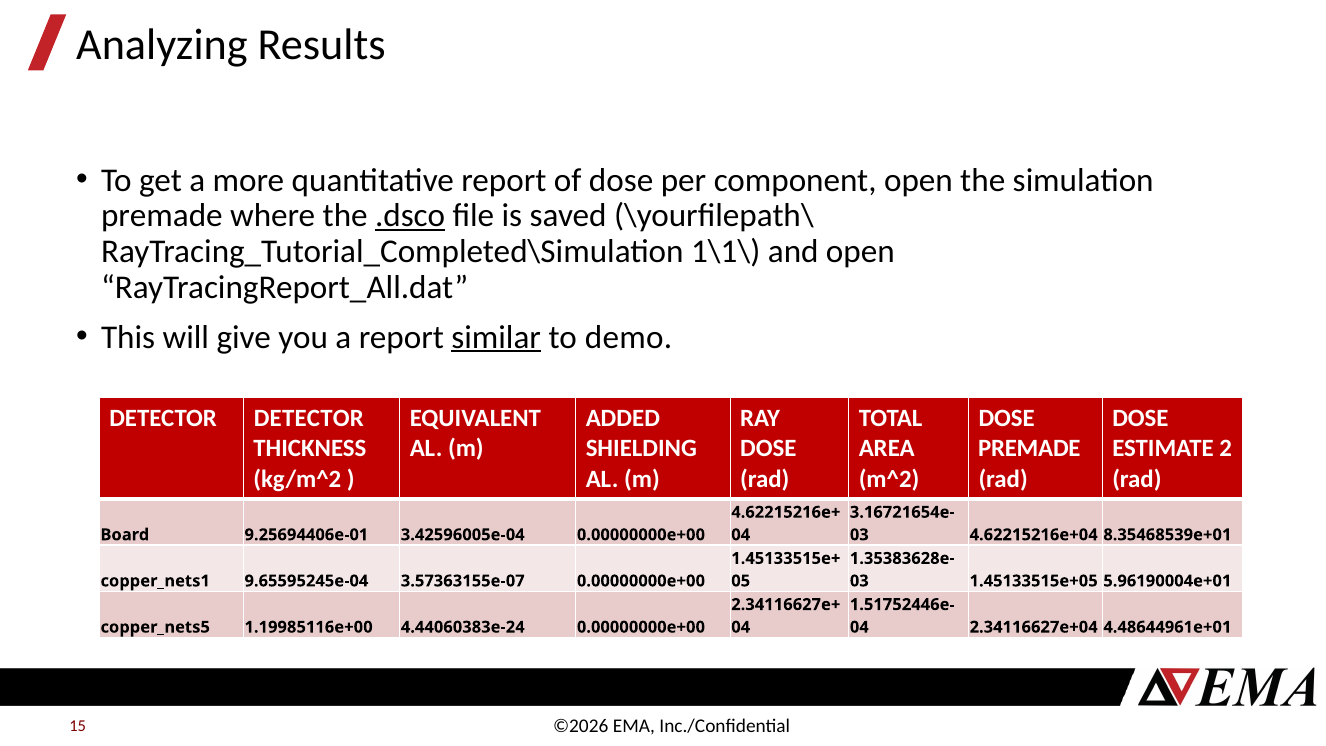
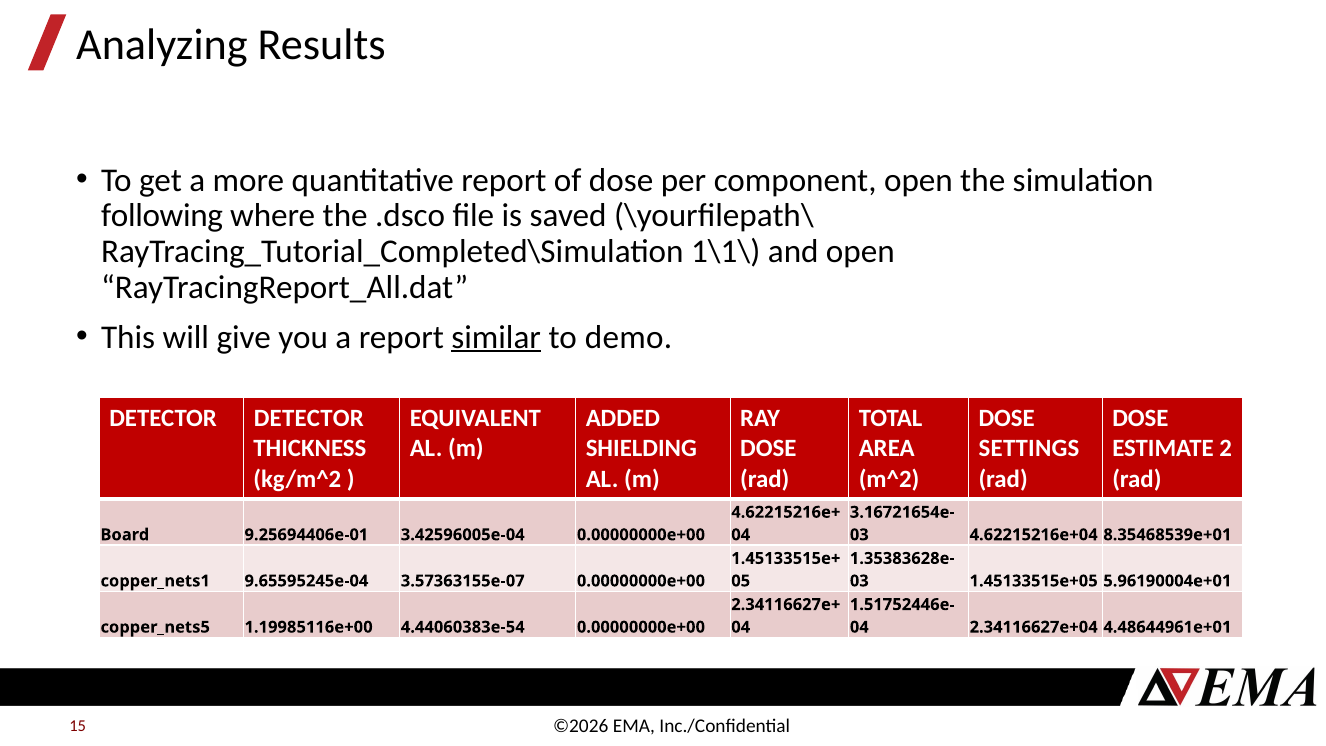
premade at (162, 216): premade -> following
.dsco underline: present -> none
PREMADE at (1029, 449): PREMADE -> SETTINGS
4.44060383e-24: 4.44060383e-24 -> 4.44060383e-54
